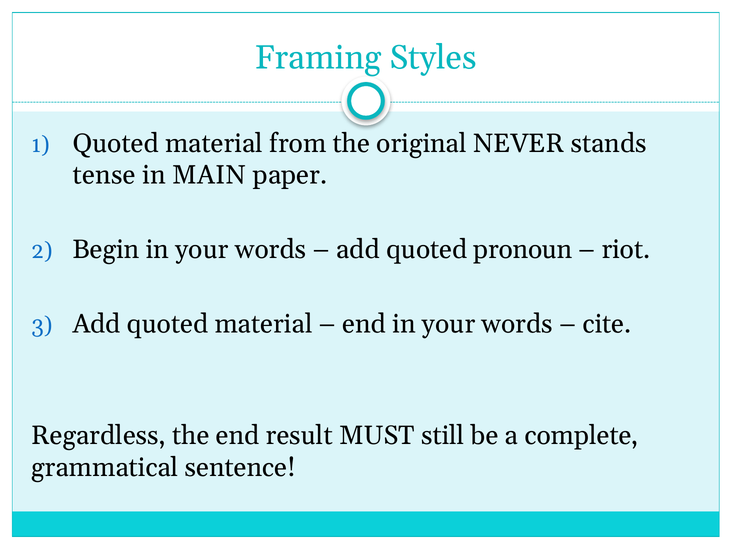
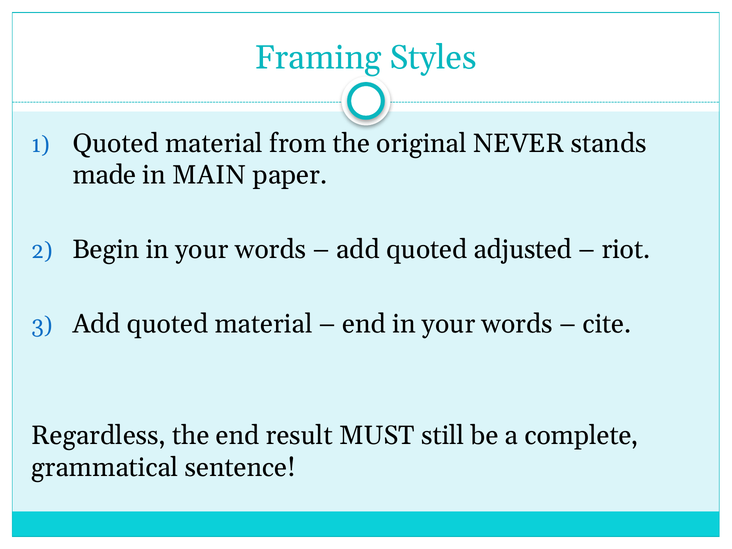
tense: tense -> made
pronoun: pronoun -> adjusted
